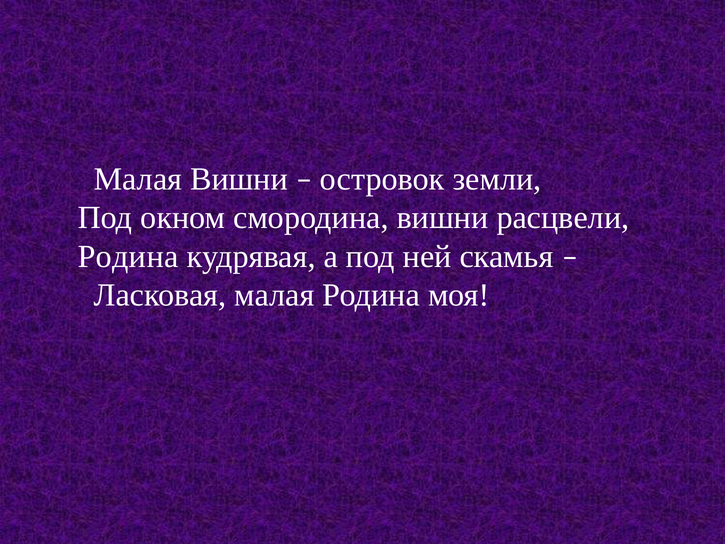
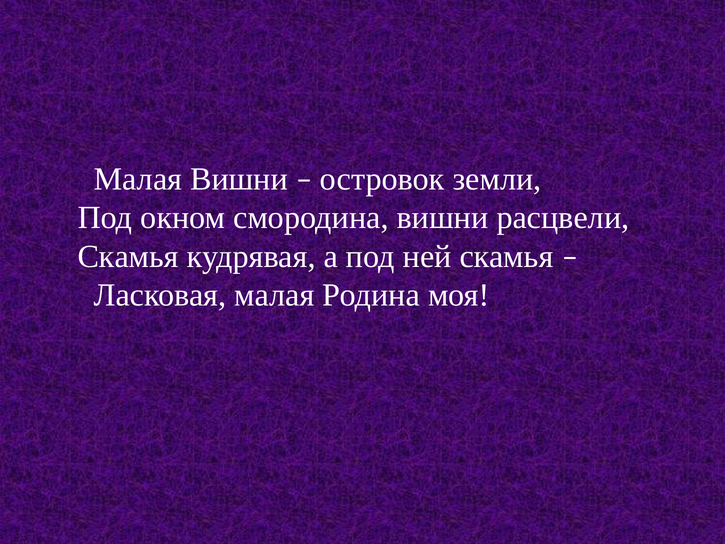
Родина at (128, 256): Родина -> Скамья
